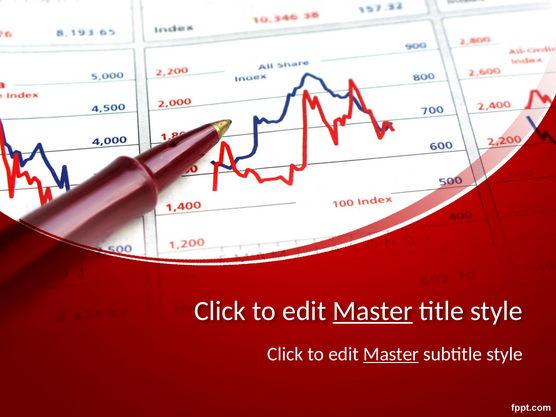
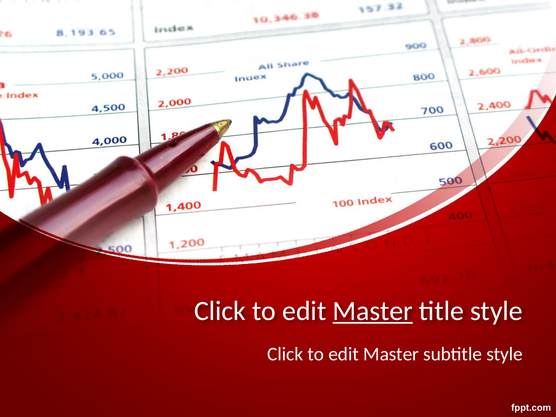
Master at (391, 354) underline: present -> none
